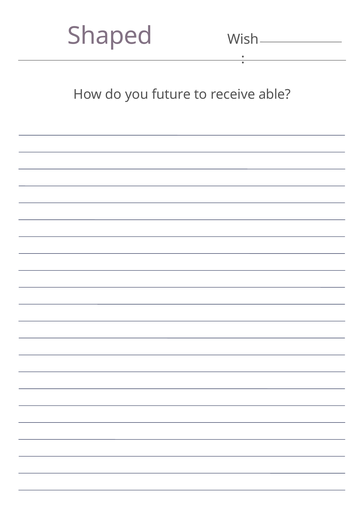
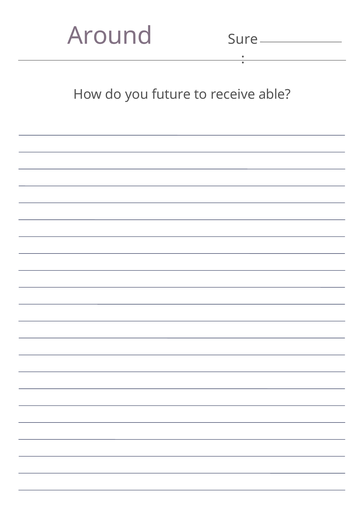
Shaped: Shaped -> Around
Wish: Wish -> Sure
